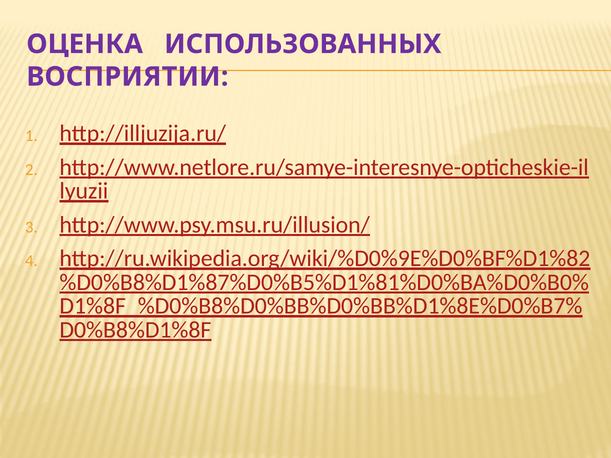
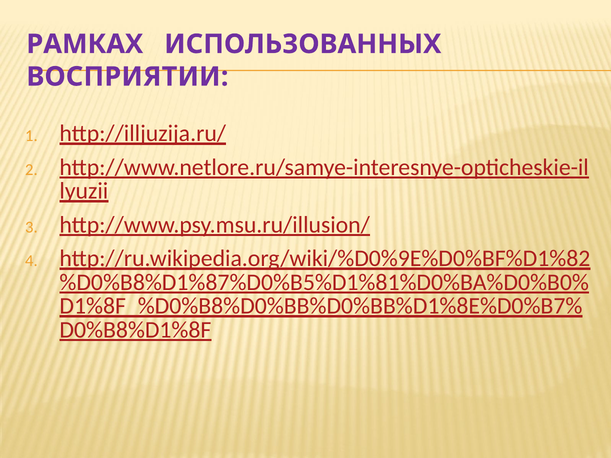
ОЦЕНКА: ОЦЕНКА -> РАМКАХ
